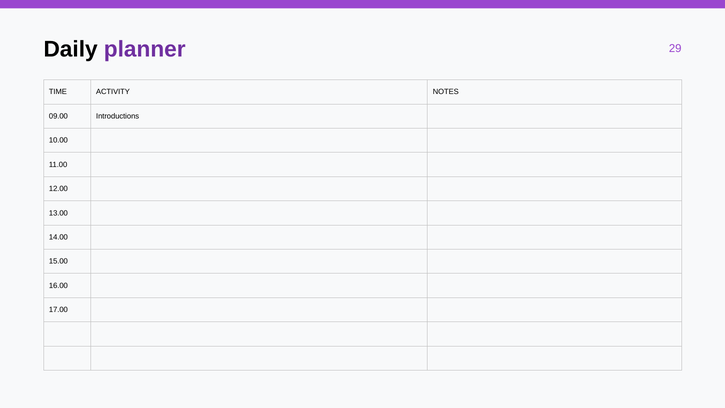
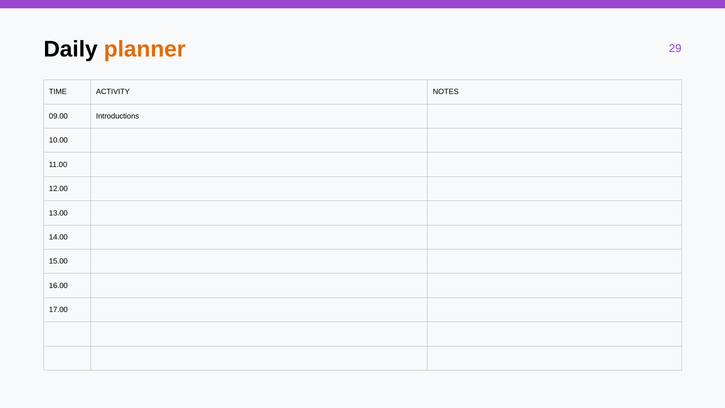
planner colour: purple -> orange
